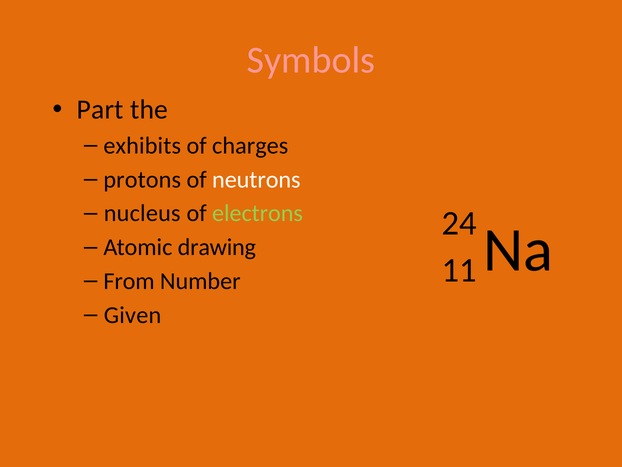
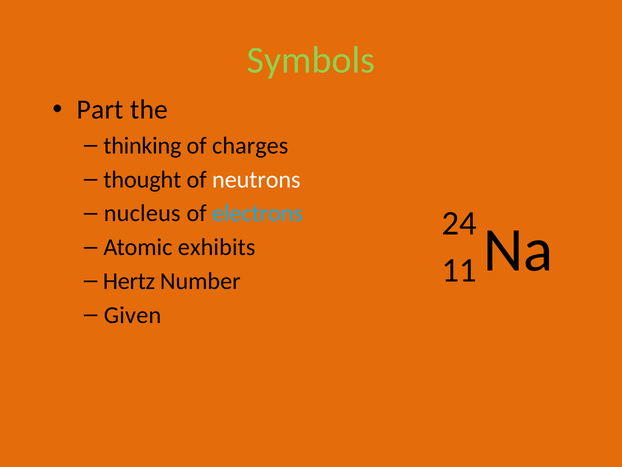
Symbols colour: pink -> light green
exhibits: exhibits -> thinking
protons: protons -> thought
electrons colour: light green -> light blue
drawing: drawing -> exhibits
From: From -> Hertz
